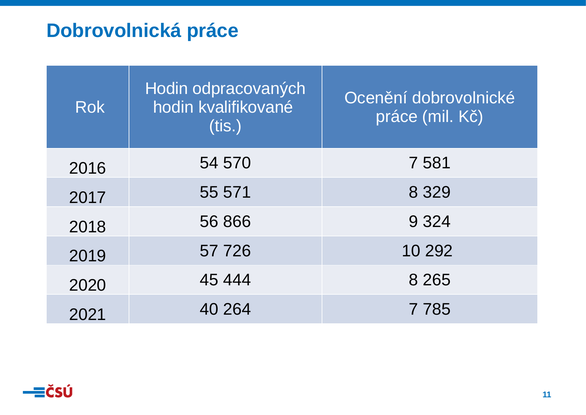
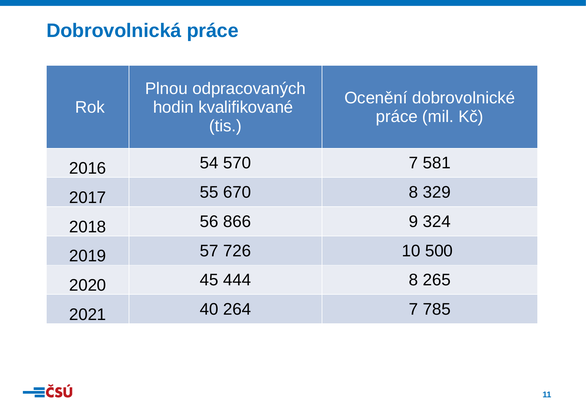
Hodin at (167, 88): Hodin -> Plnou
571: 571 -> 670
292: 292 -> 500
